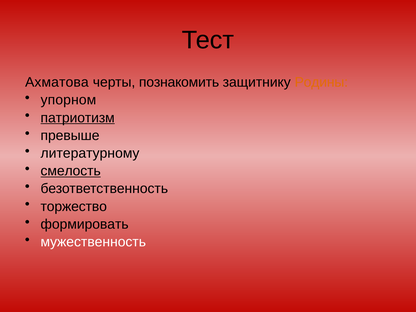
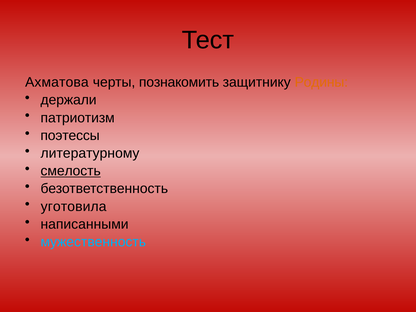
упорном: упорном -> держали
патриотизм underline: present -> none
превыше: превыше -> поэтессы
торжество: торжество -> уготовила
формировать: формировать -> написанными
мужественность colour: white -> light blue
